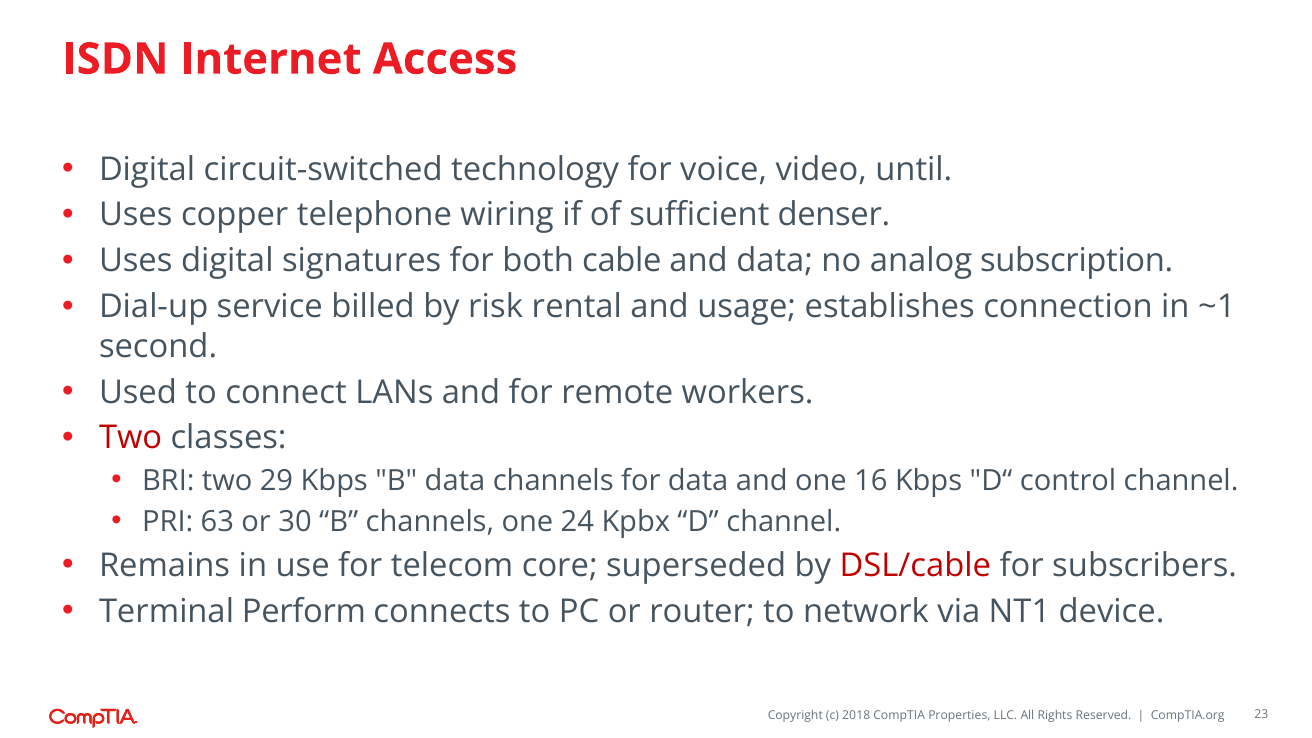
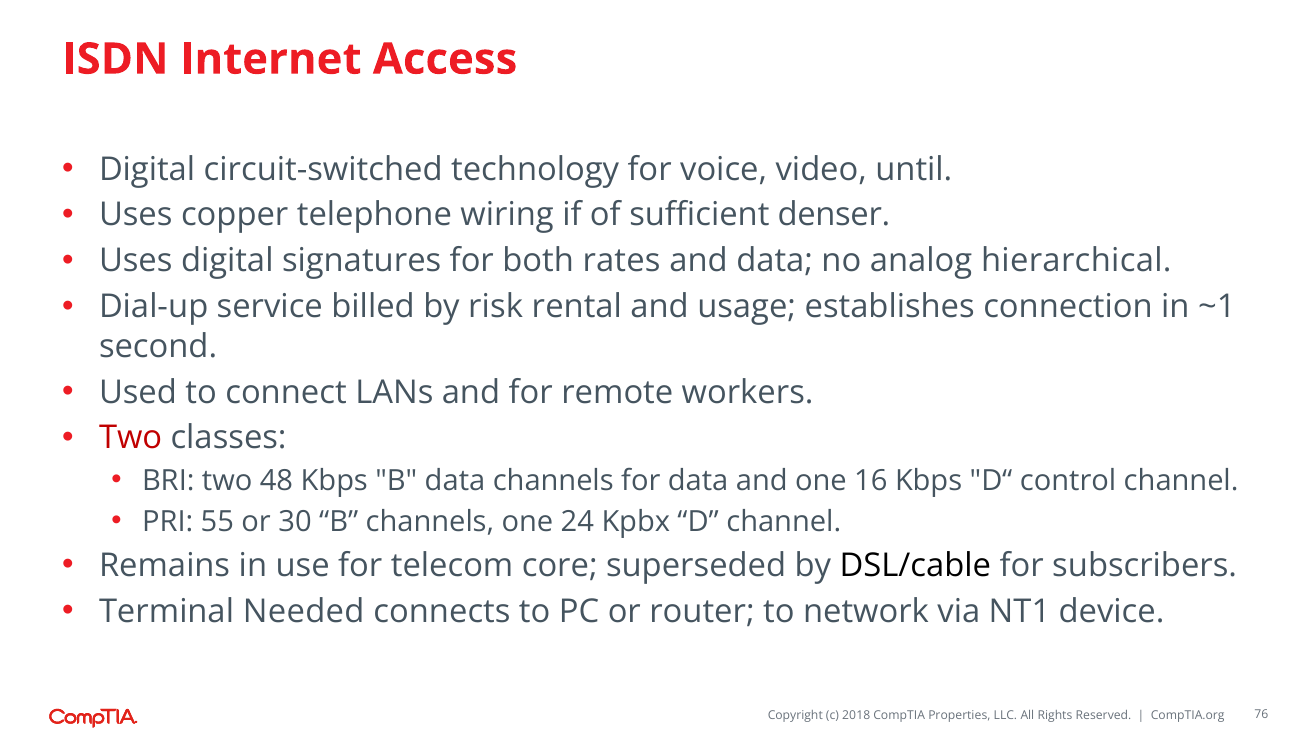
cable: cable -> rates
subscription: subscription -> hierarchical
29: 29 -> 48
63: 63 -> 55
DSL/cable colour: red -> black
Perform: Perform -> Needed
23: 23 -> 76
